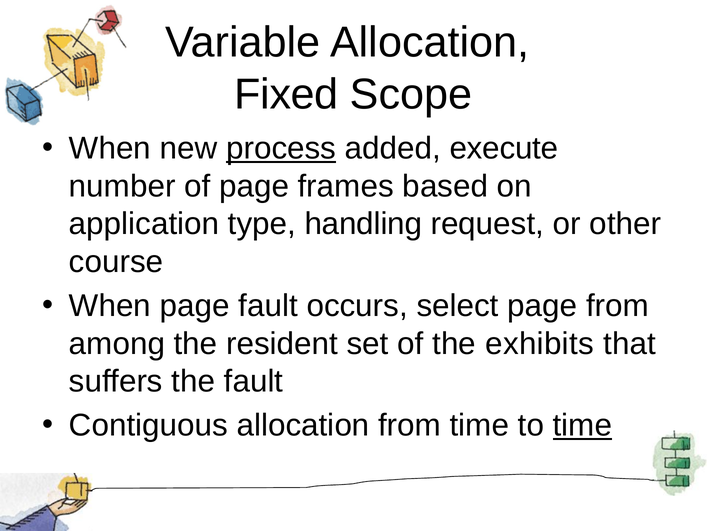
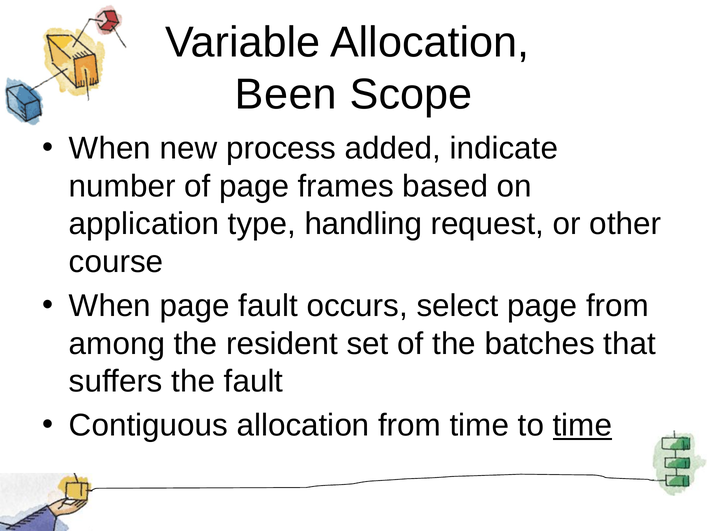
Fixed: Fixed -> Been
process underline: present -> none
execute: execute -> indicate
exhibits: exhibits -> batches
